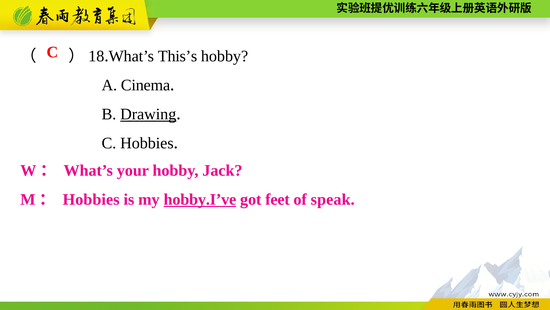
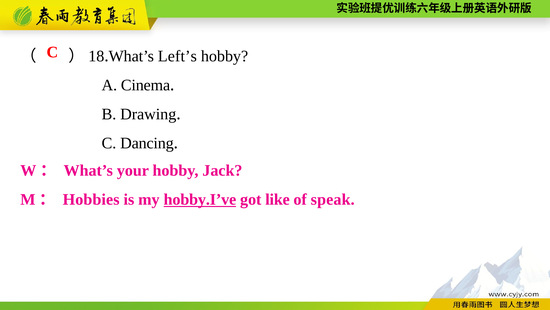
This’s: This’s -> Left’s
Drawing underline: present -> none
C Hobbies: Hobbies -> Dancing
feet: feet -> like
